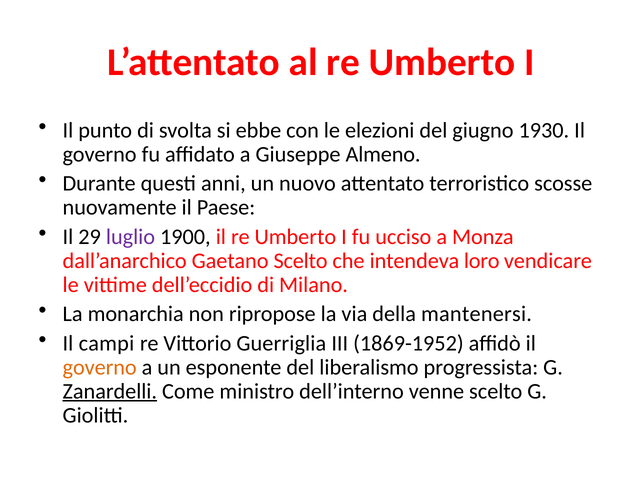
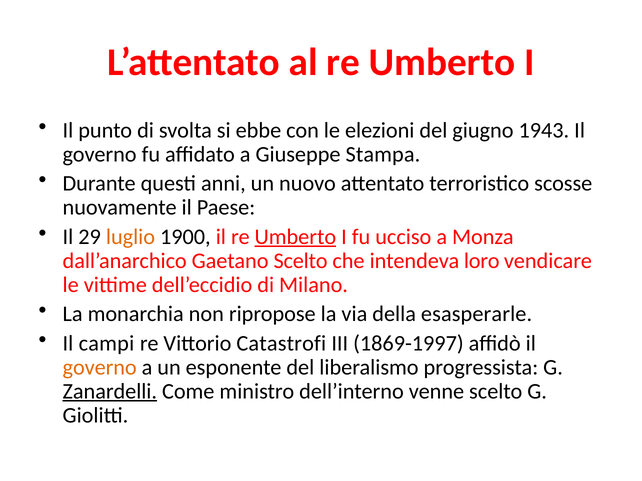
1930: 1930 -> 1943
Almeno: Almeno -> Stampa
luglio colour: purple -> orange
Umberto at (295, 237) underline: none -> present
mantenersi: mantenersi -> esasperarle
Guerriglia: Guerriglia -> Catastrofi
1869-1952: 1869-1952 -> 1869-1997
